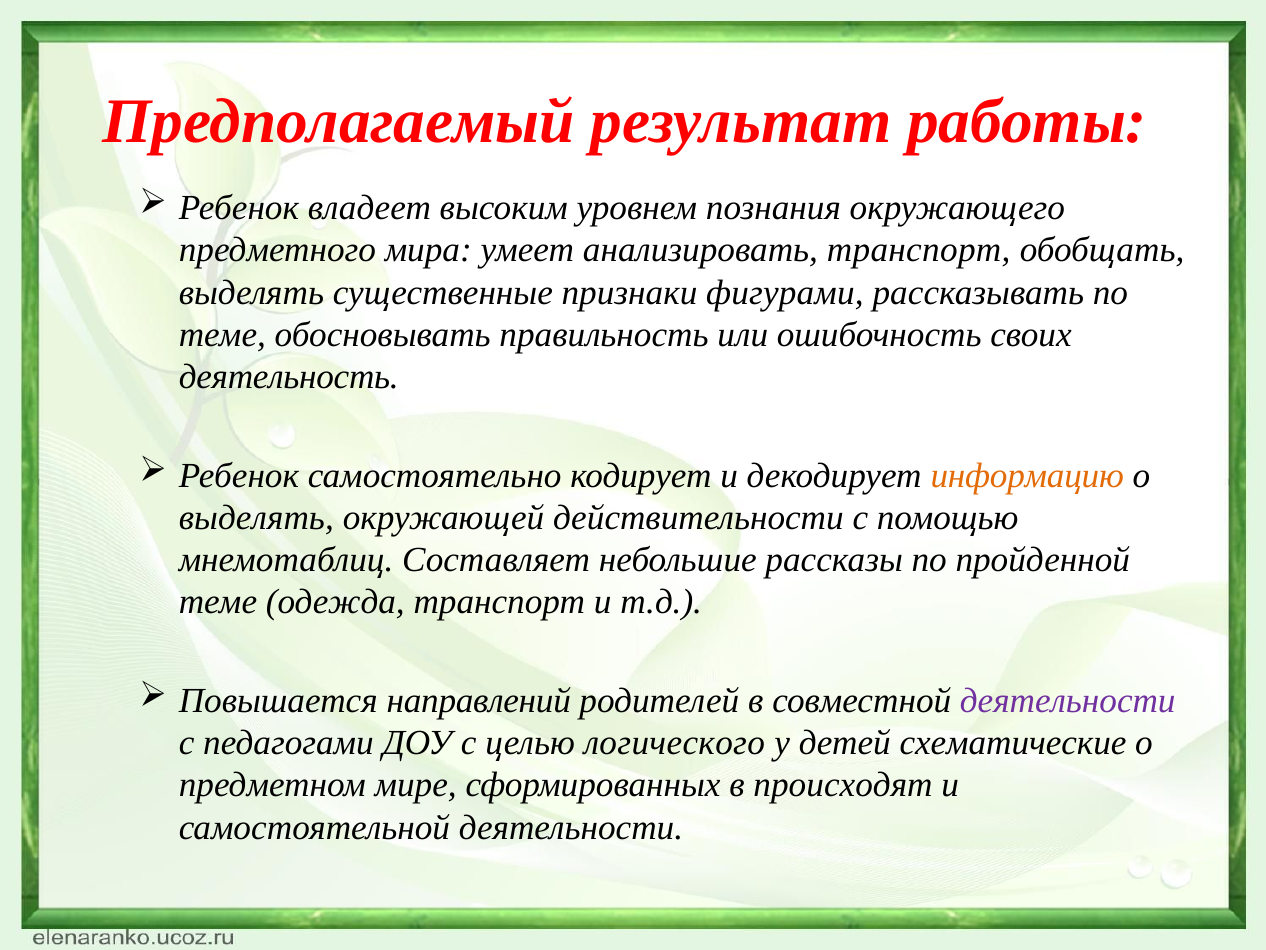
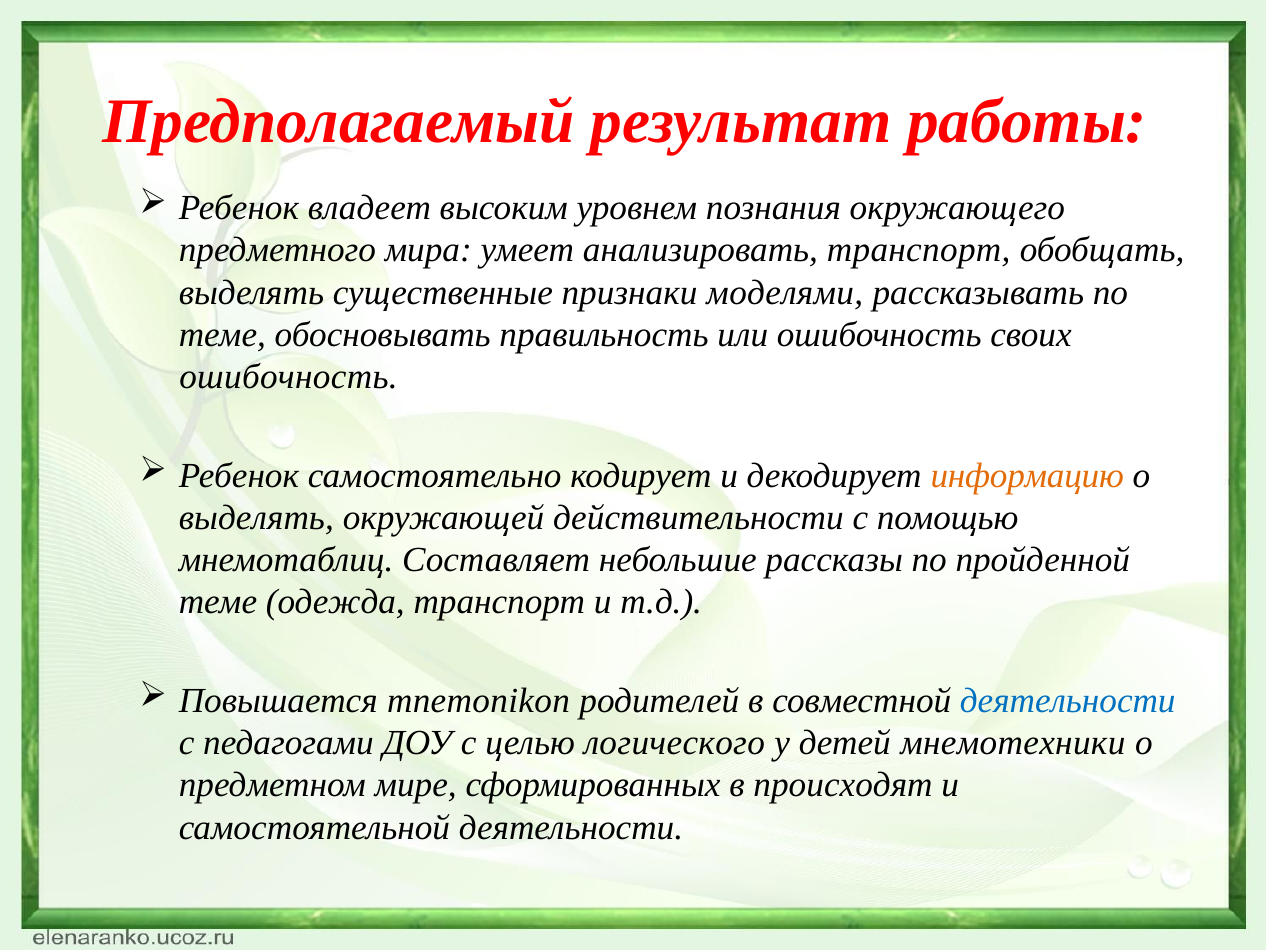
фигурами: фигурами -> моделями
деятельность at (289, 377): деятельность -> ошибочность
направлений: направлений -> mnemonikon
деятельности at (1068, 700) colour: purple -> blue
схематические: схематические -> мнемотехники
